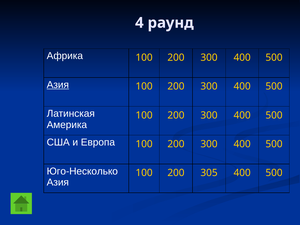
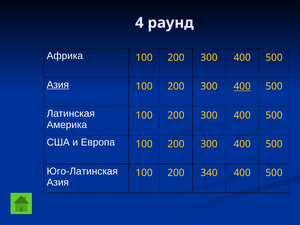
400 at (242, 86) underline: none -> present
Юго-Несколько: Юго-Несколько -> Юго-Латинская
305: 305 -> 340
